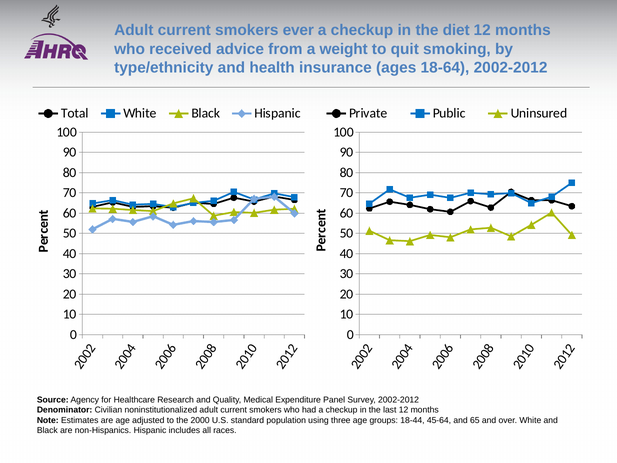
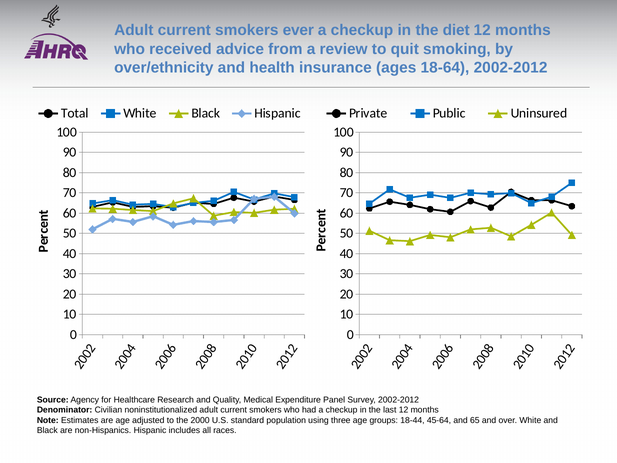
weight: weight -> review
type/ethnicity: type/ethnicity -> over/ethnicity
